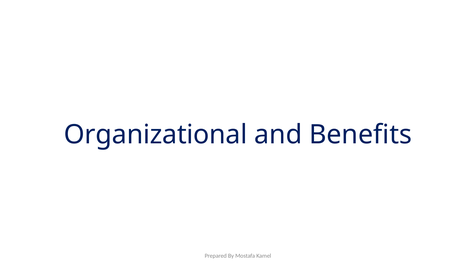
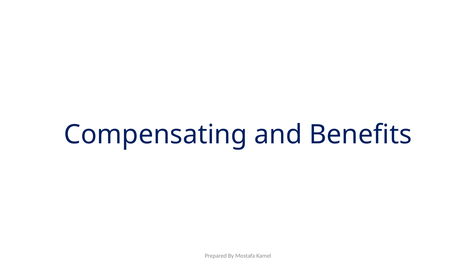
Organizational: Organizational -> Compensating
